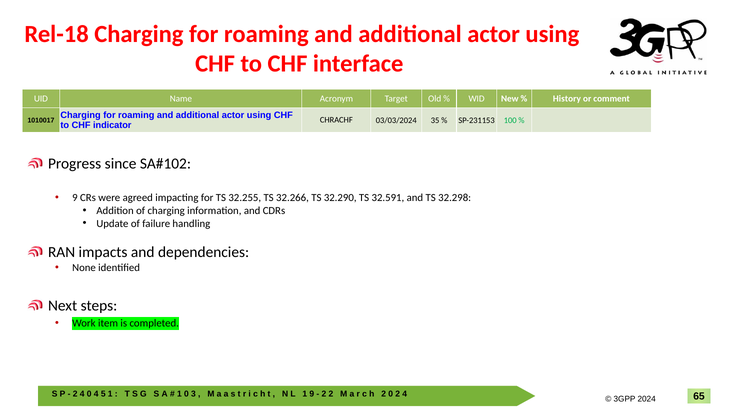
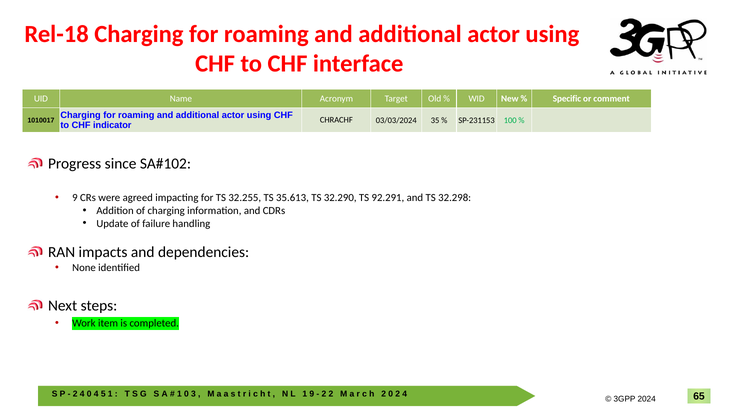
History: History -> Specific
32.266: 32.266 -> 35.613
32.591: 32.591 -> 92.291
